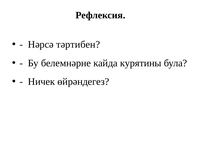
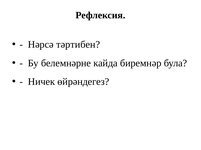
курятины: курятины -> биремнәр
